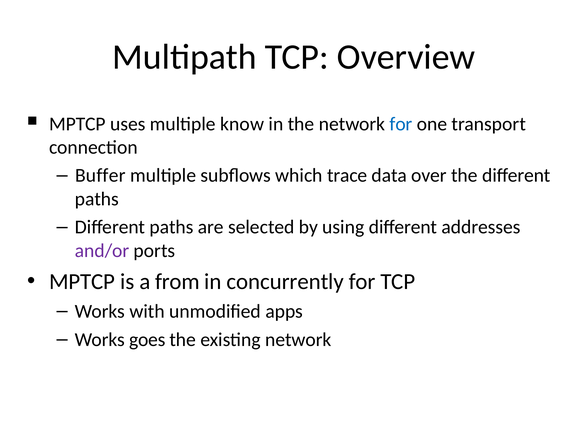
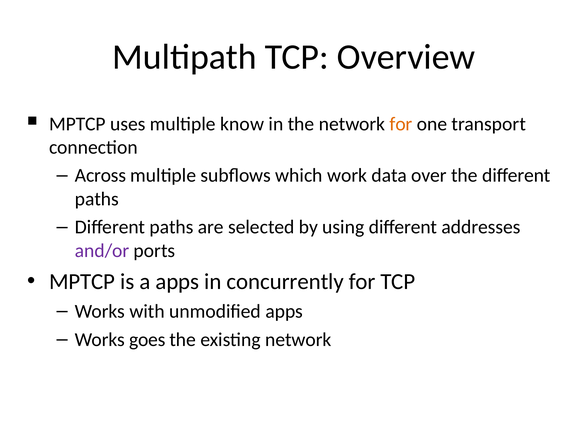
for at (401, 124) colour: blue -> orange
Buffer: Buffer -> Across
trace: trace -> work
a from: from -> apps
